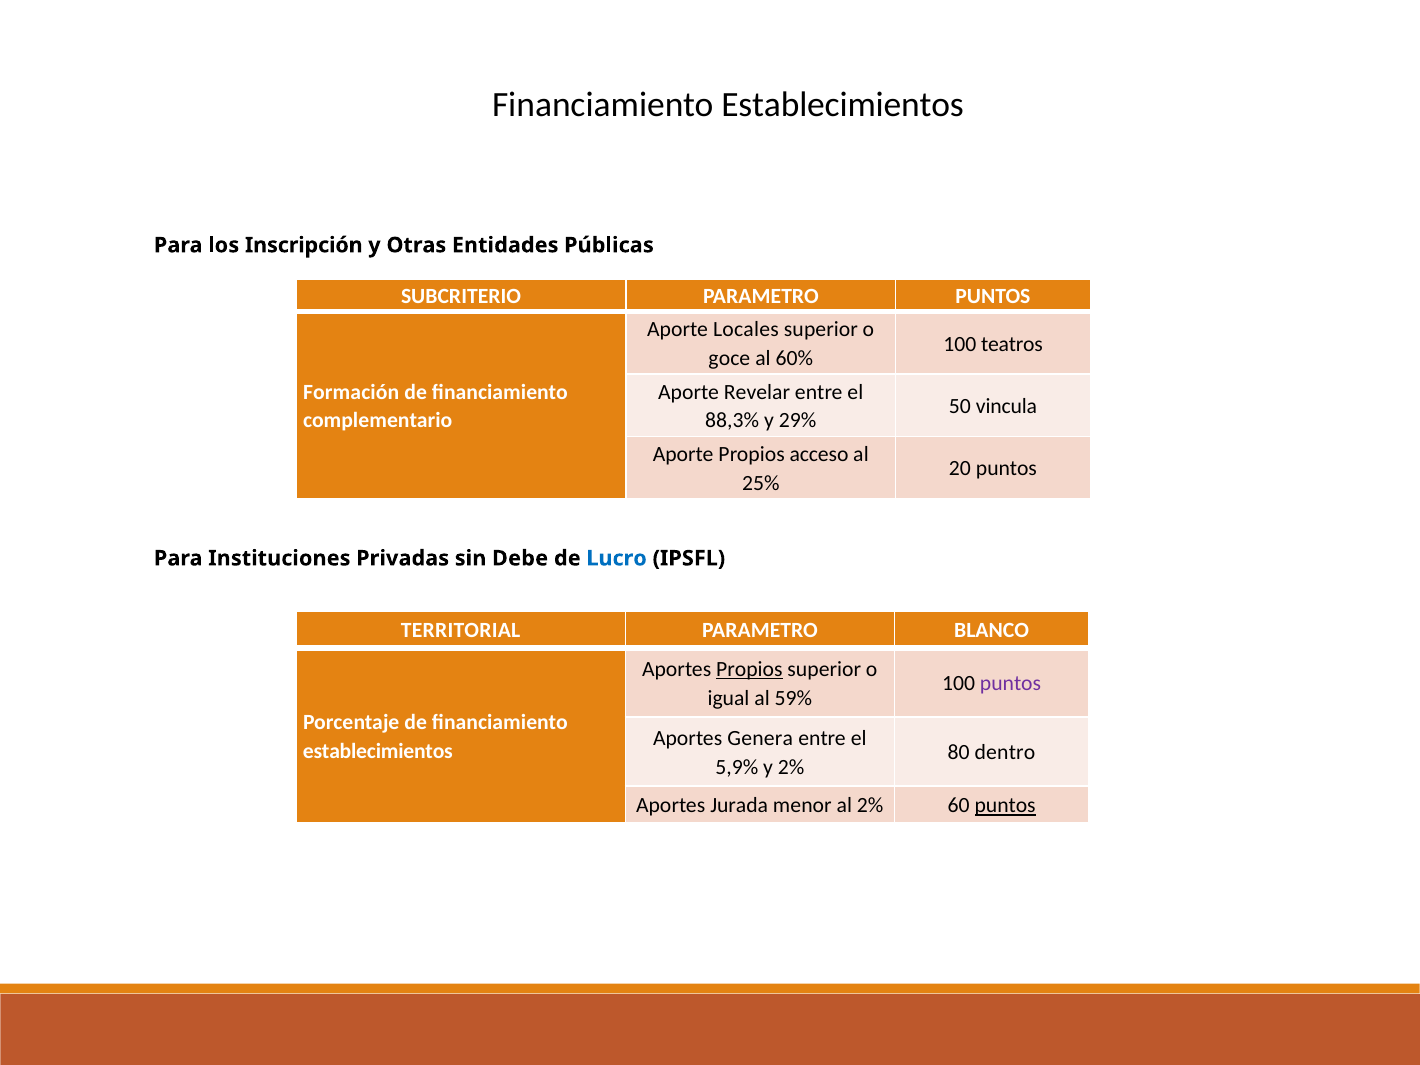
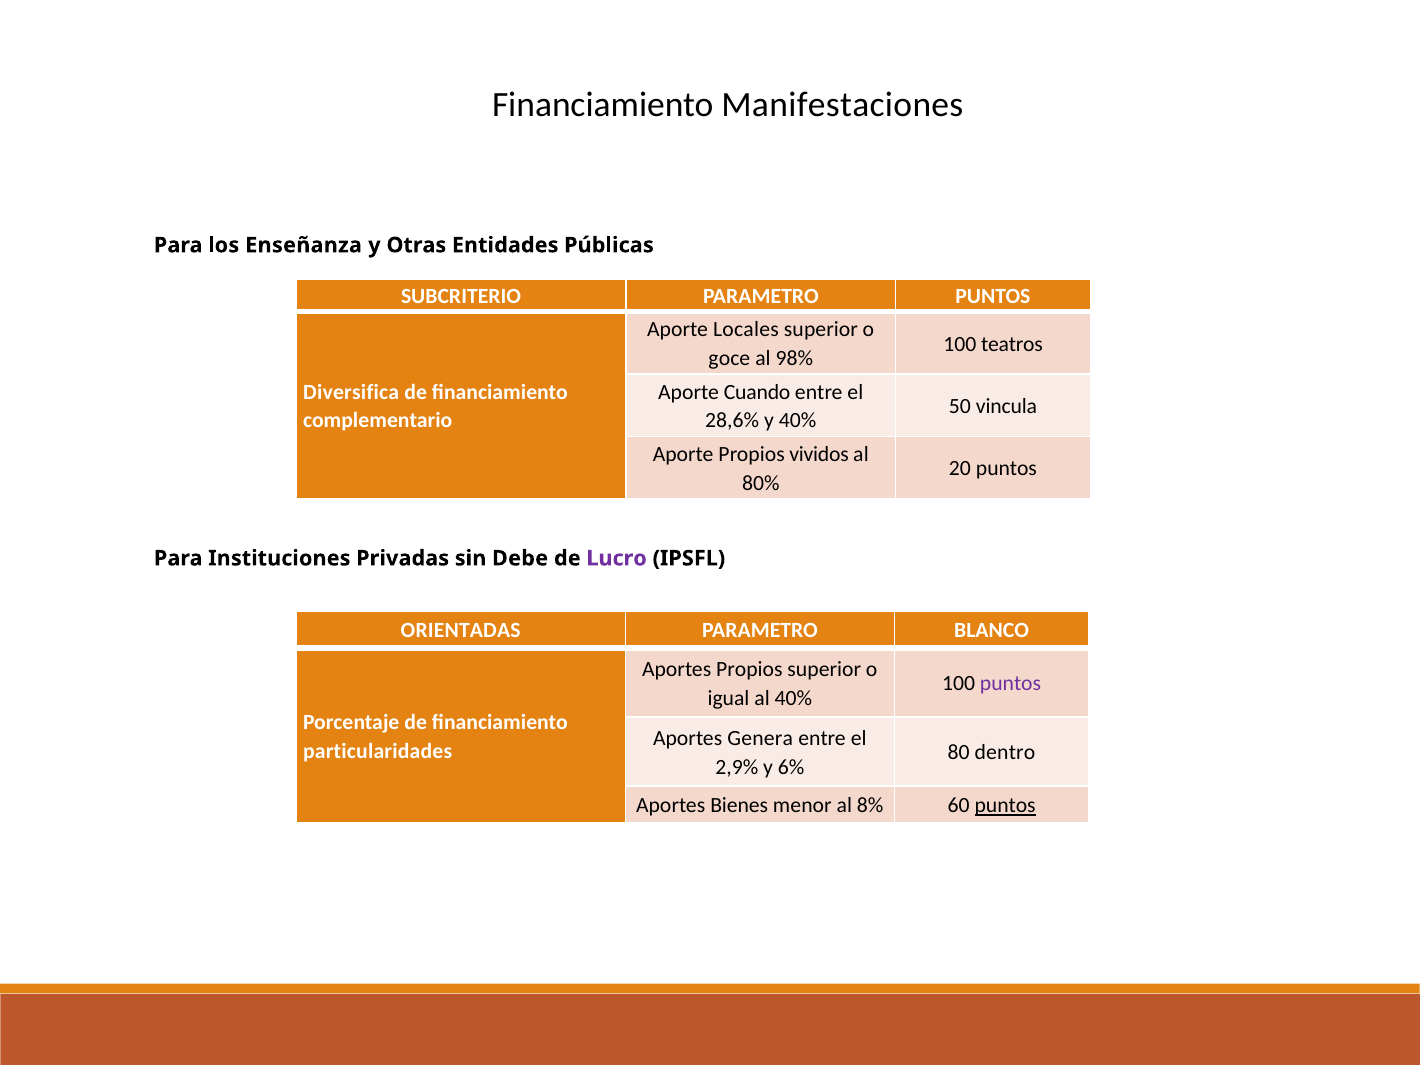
Establecimientos at (843, 105): Establecimientos -> Manifestaciones
Inscripción: Inscripción -> Enseñanza
60%: 60% -> 98%
Formación: Formación -> Diversifica
Revelar: Revelar -> Cuando
88,3%: 88,3% -> 28,6%
y 29%: 29% -> 40%
acceso: acceso -> vividos
25%: 25% -> 80%
Lucro colour: blue -> purple
TERRITORIAL: TERRITORIAL -> ORIENTADAS
Propios at (749, 669) underline: present -> none
al 59%: 59% -> 40%
establecimientos at (378, 751): establecimientos -> particularidades
5,9%: 5,9% -> 2,9%
y 2%: 2% -> 6%
Jurada: Jurada -> Bienes
al 2%: 2% -> 8%
